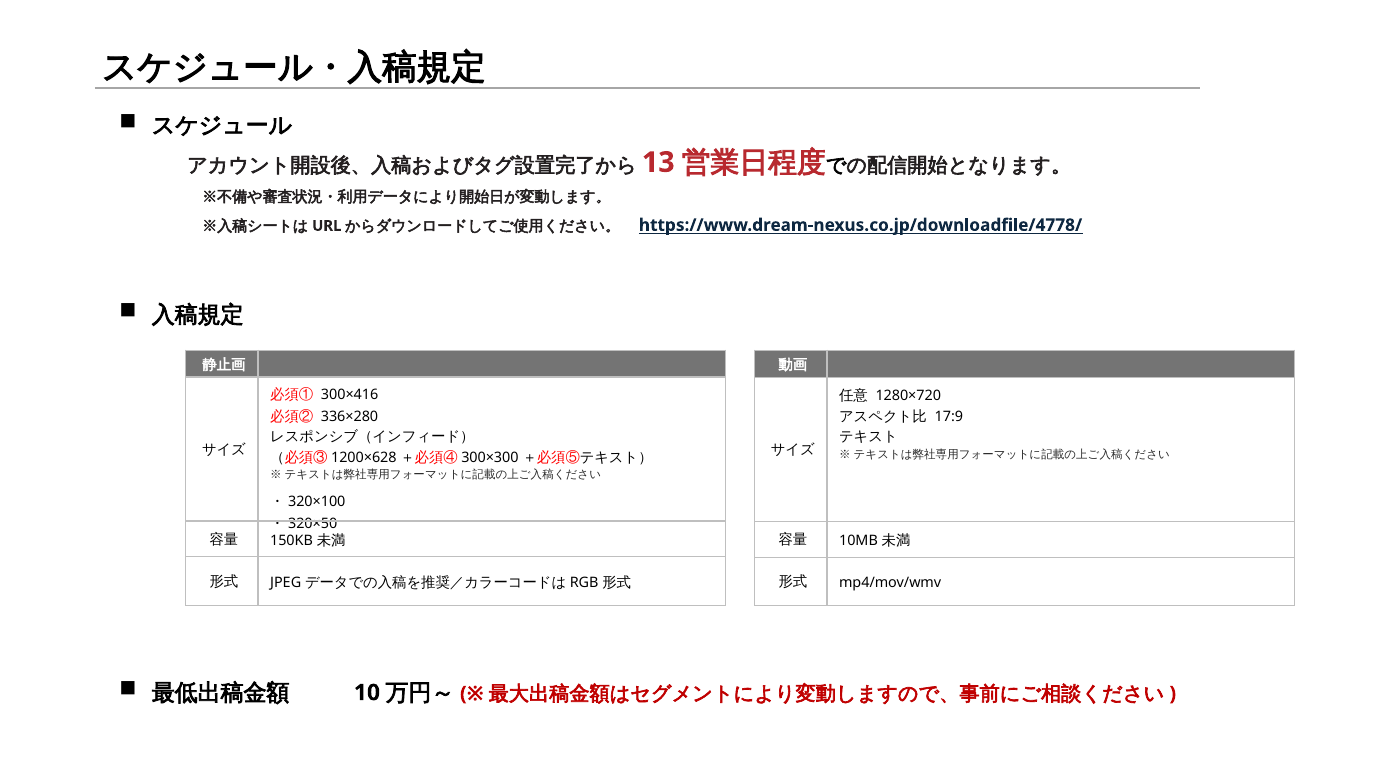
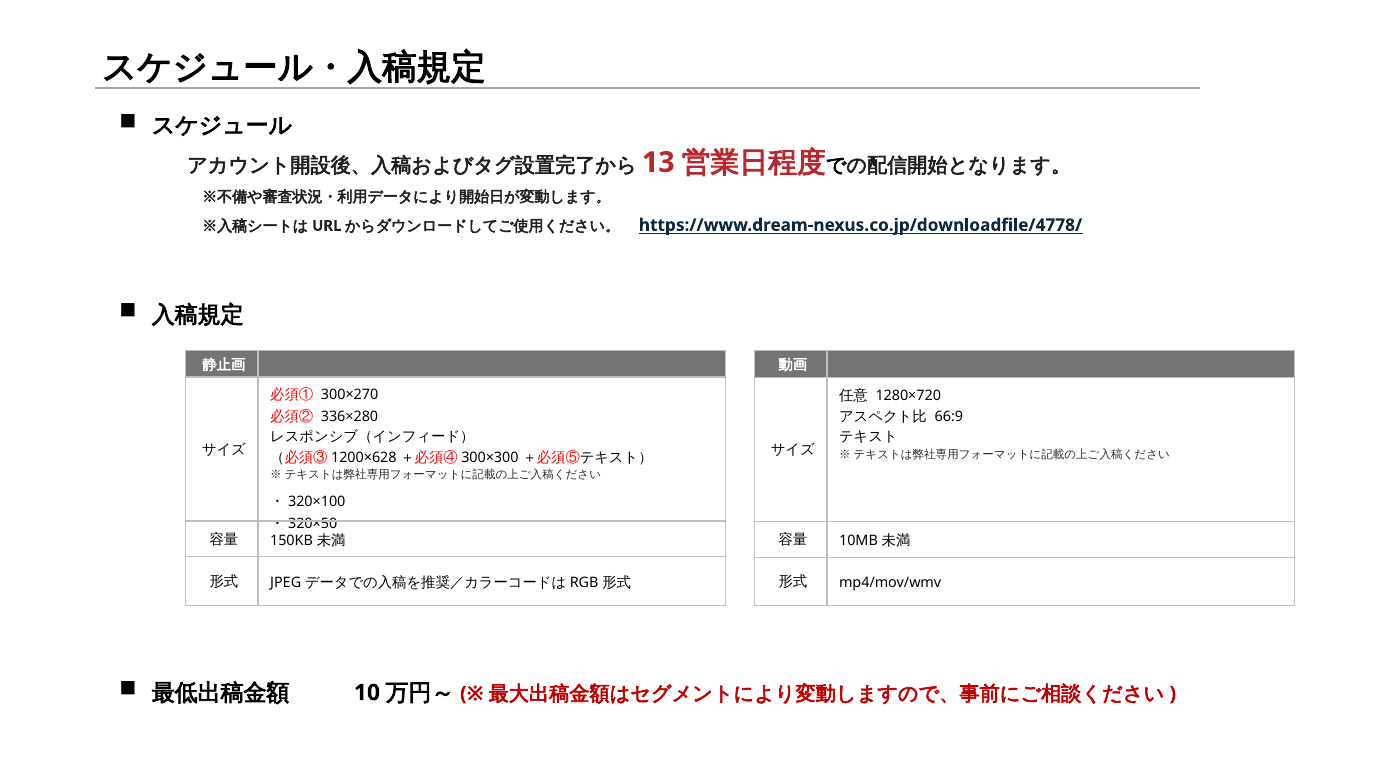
300×416: 300×416 -> 300×270
17:9: 17:9 -> 66:9
